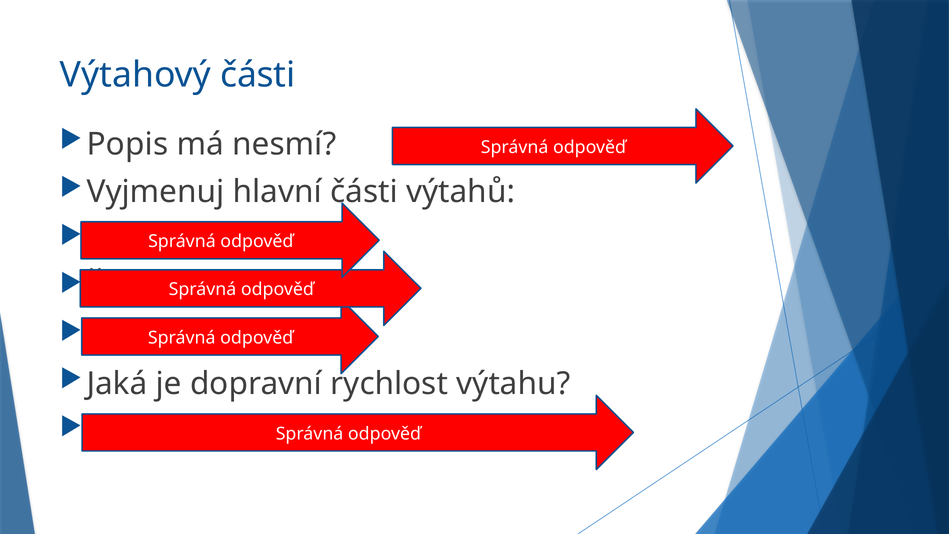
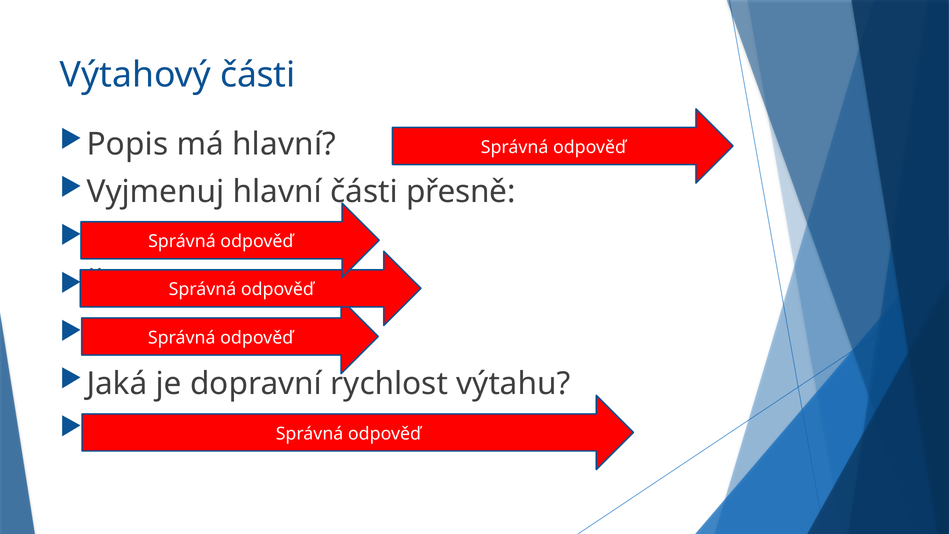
má nesmí: nesmí -> hlavní
výtahů: výtahů -> přesně
